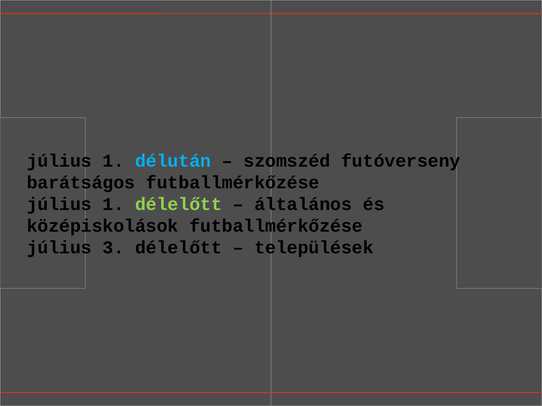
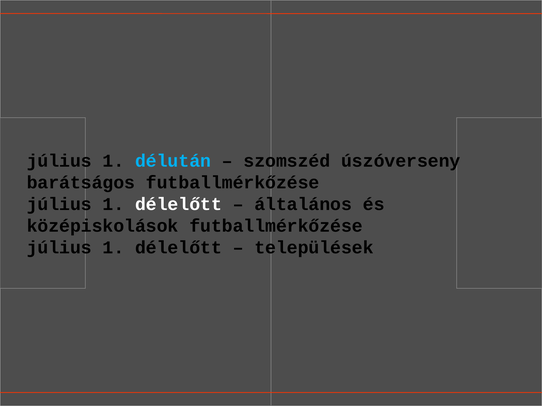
futóverseny: futóverseny -> úszóverseny
délelőtt at (178, 205) colour: light green -> white
3 at (113, 248): 3 -> 1
